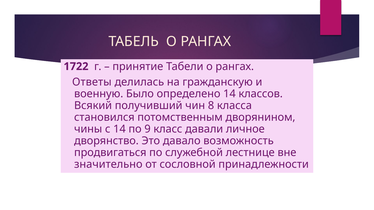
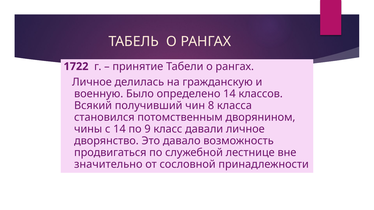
Ответы at (92, 82): Ответы -> Личное
